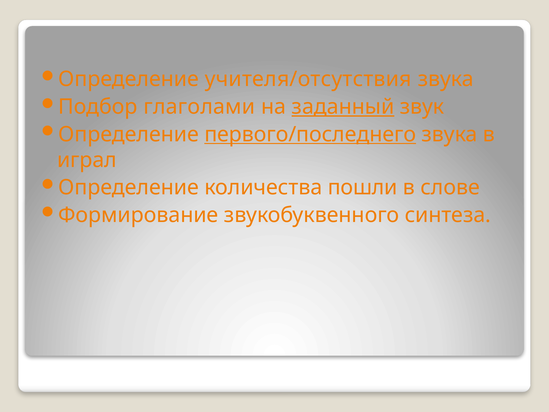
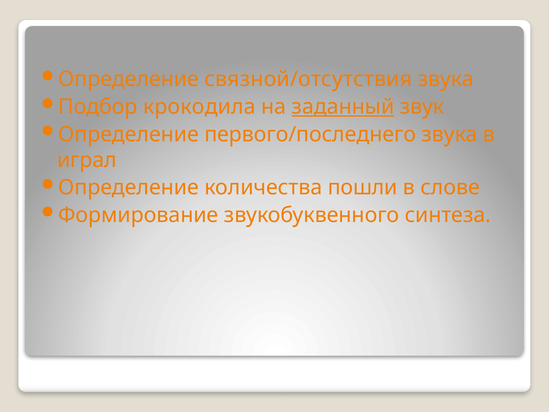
учителя/отсутствия: учителя/отсутствия -> связной/отсутствия
глаголами: глаголами -> крокодила
первого/последнего underline: present -> none
